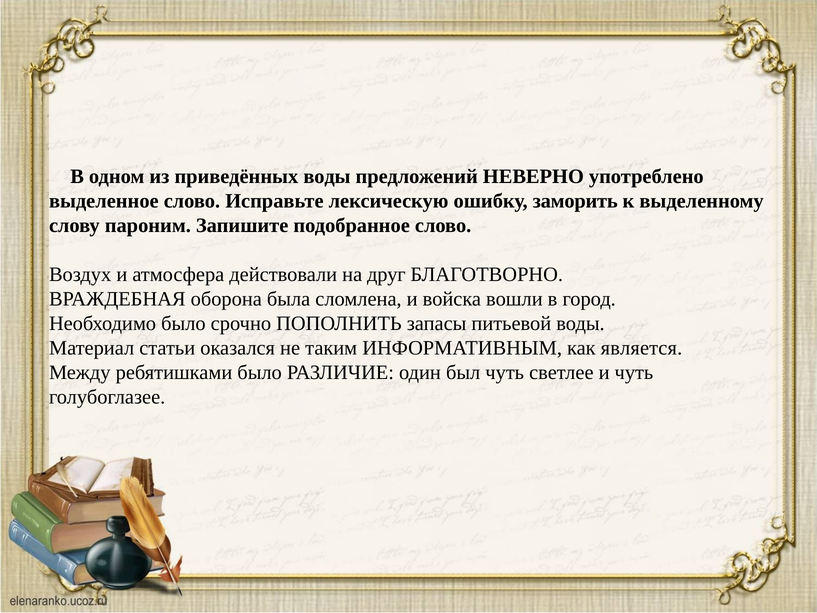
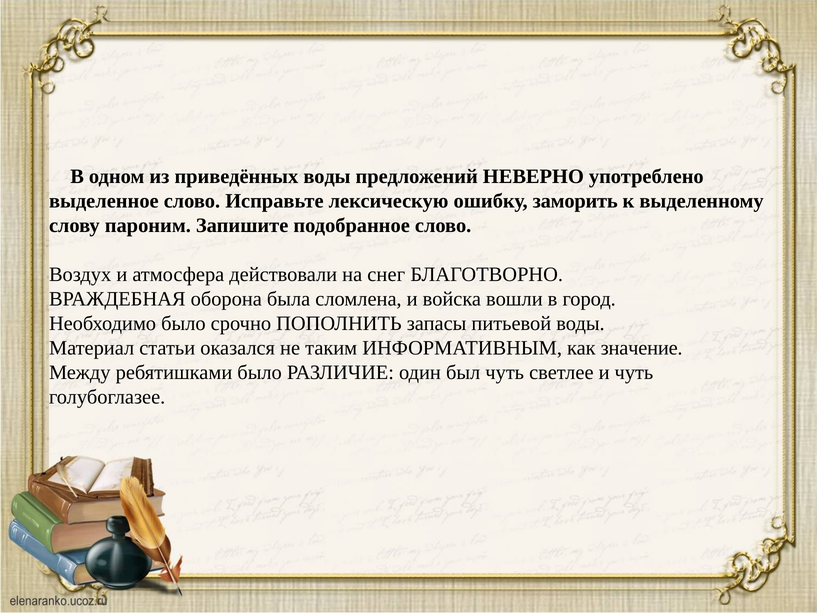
друг: друг -> снег
является: является -> значение
